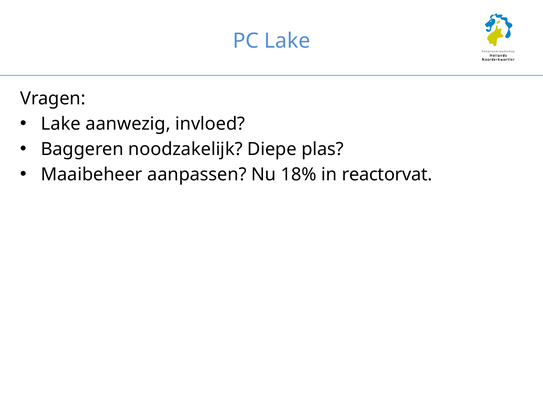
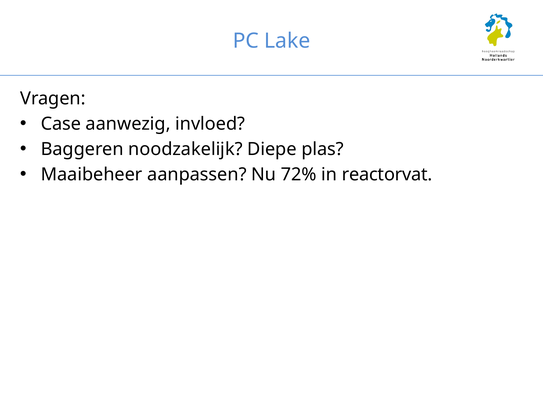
Lake at (61, 124): Lake -> Case
18%: 18% -> 72%
